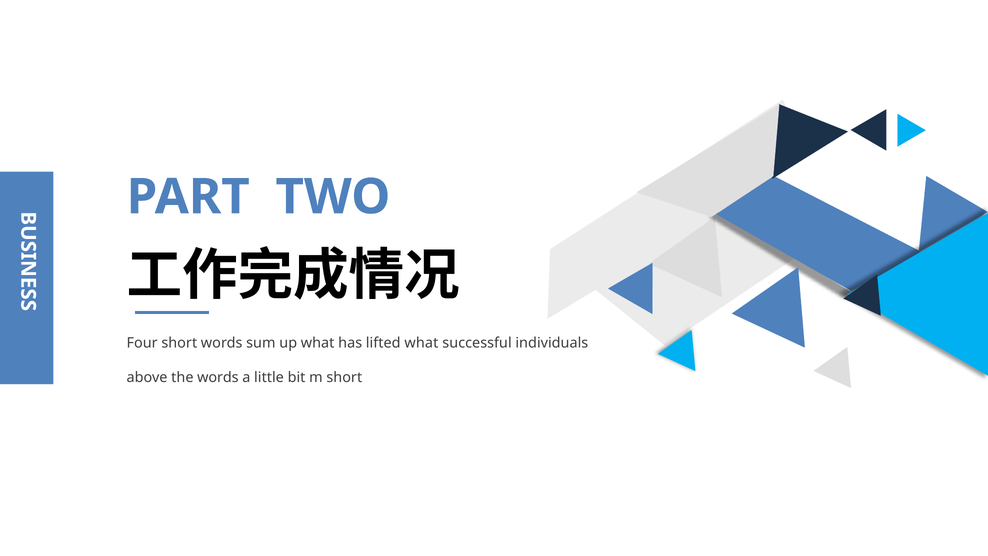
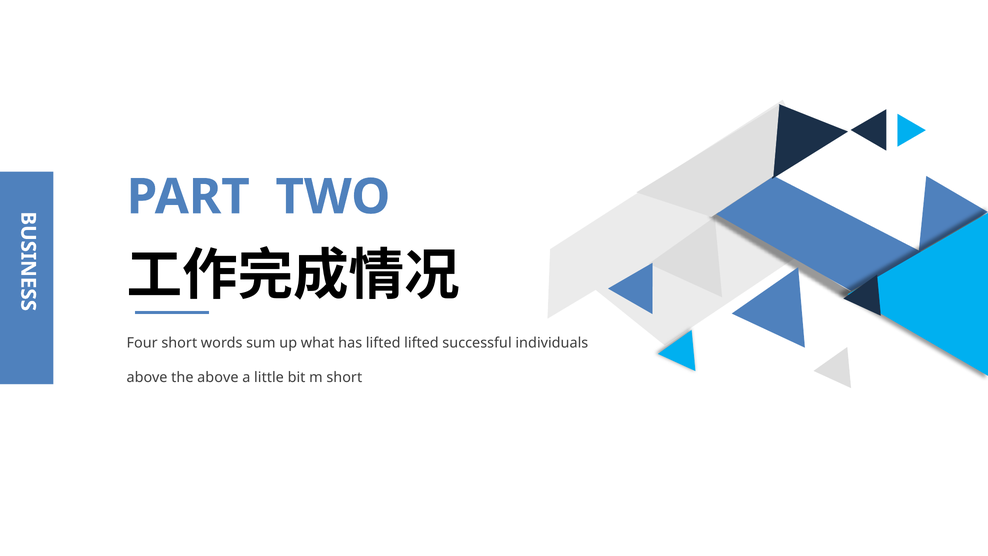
lifted what: what -> lifted
the words: words -> above
